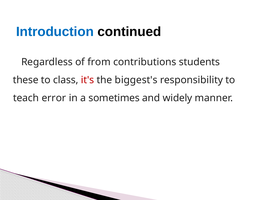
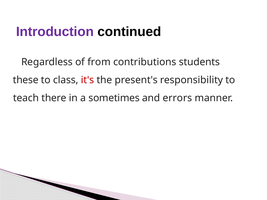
Introduction colour: blue -> purple
biggest's: biggest's -> present's
error: error -> there
widely: widely -> errors
